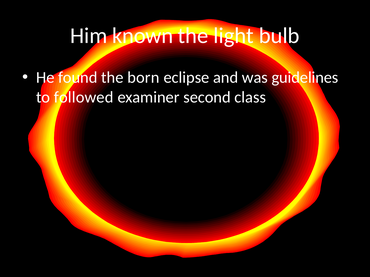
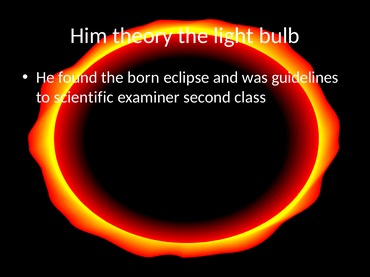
known: known -> theory
followed: followed -> scientific
